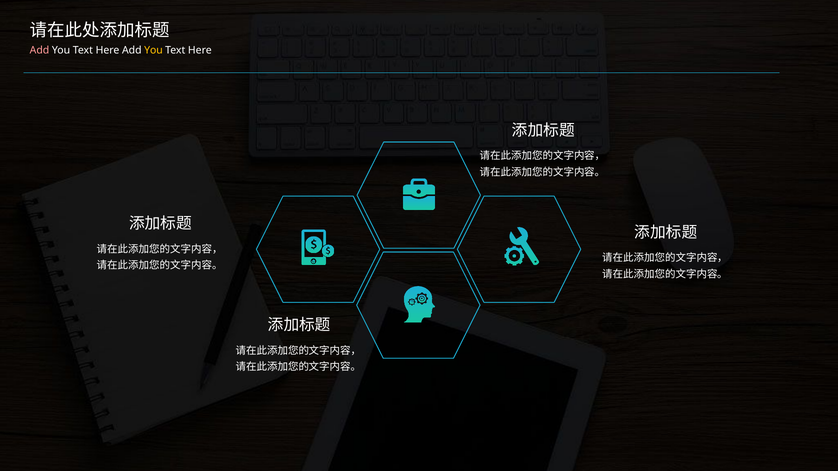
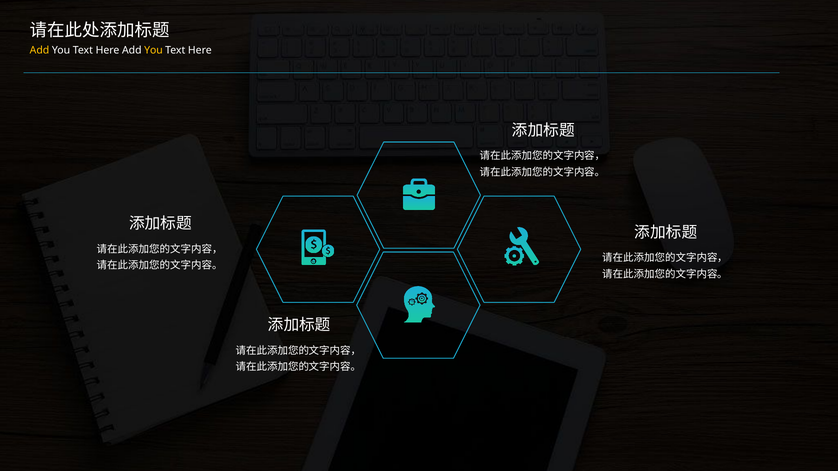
Add at (40, 50) colour: pink -> yellow
